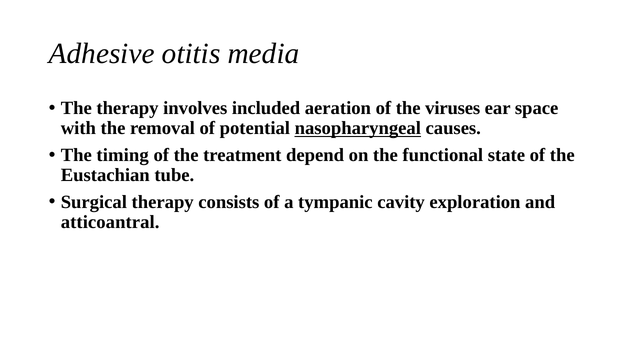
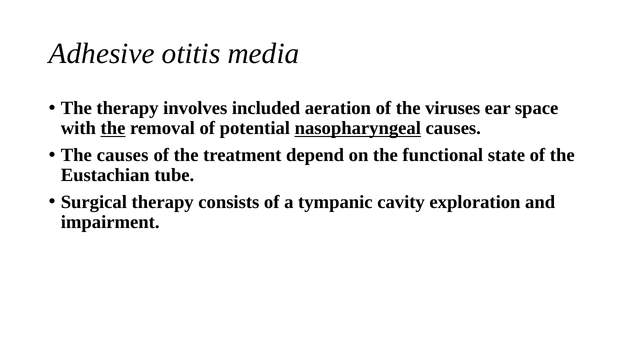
the at (113, 128) underline: none -> present
The timing: timing -> causes
atticoantral: atticoantral -> impairment
